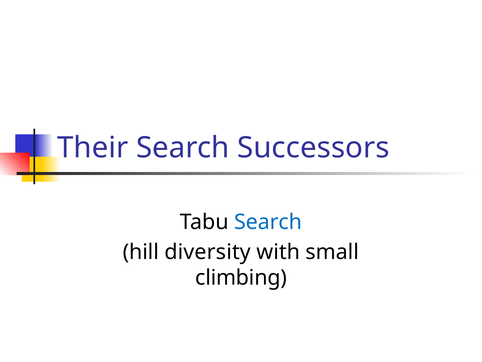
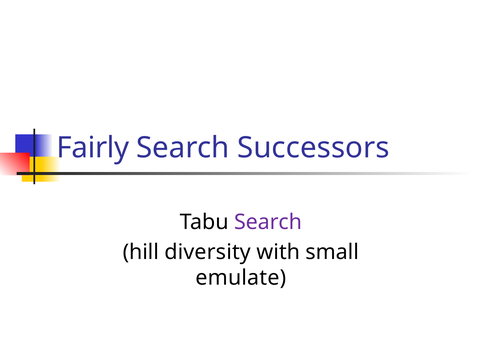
Their: Their -> Fairly
Search at (268, 222) colour: blue -> purple
climbing: climbing -> emulate
